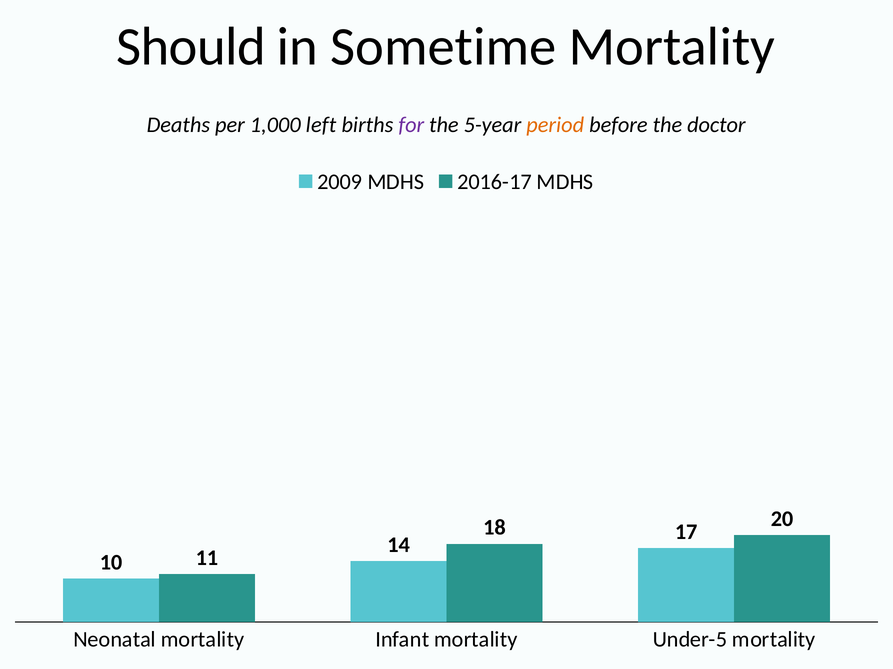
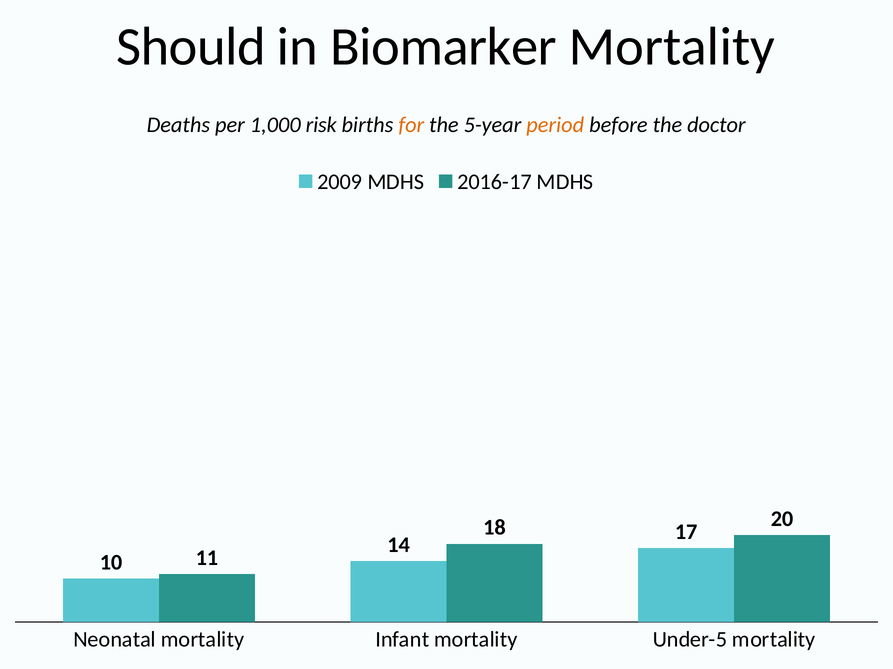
Sometime: Sometime -> Biomarker
left: left -> risk
for colour: purple -> orange
